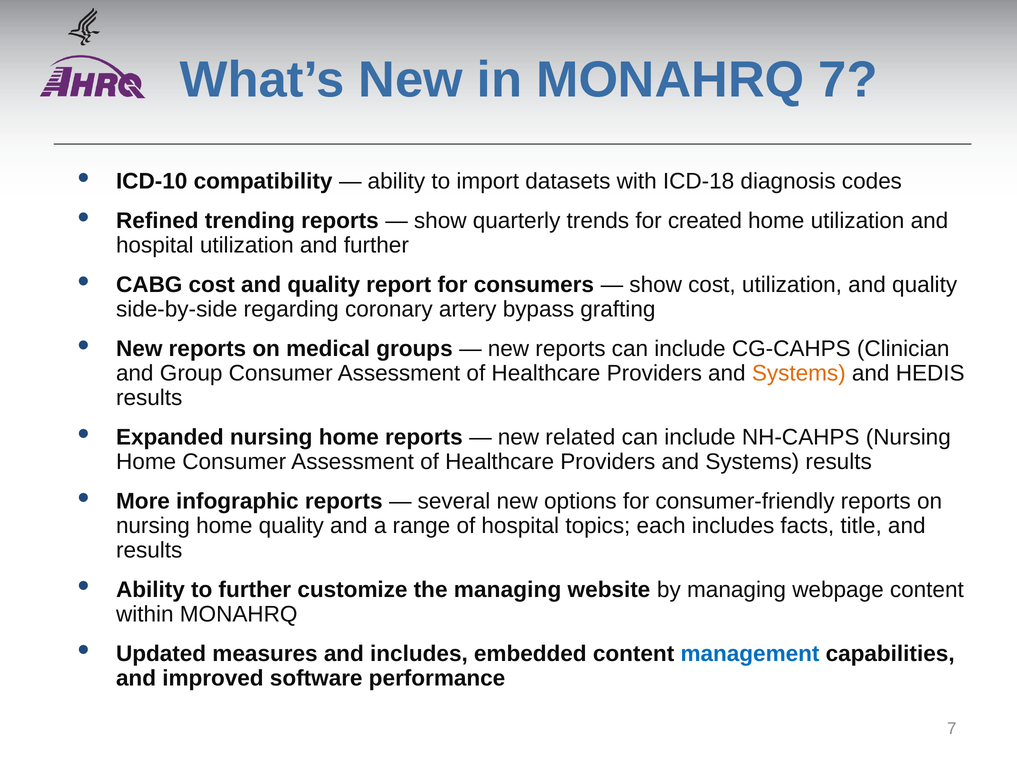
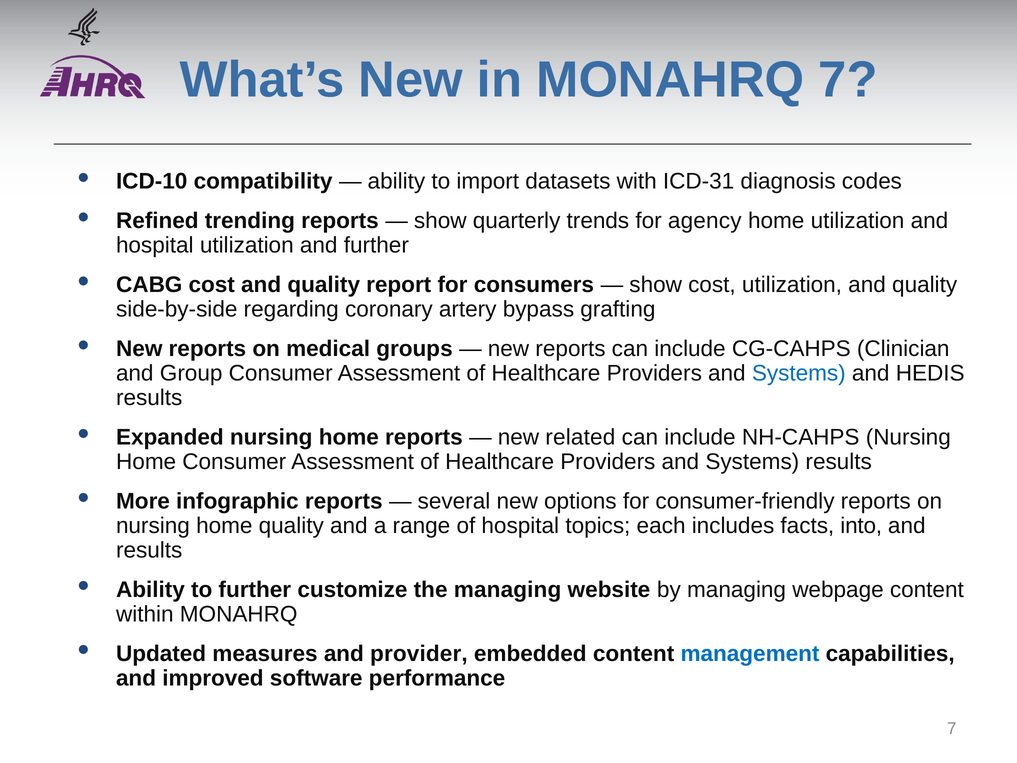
ICD-18: ICD-18 -> ICD-31
created: created -> agency
Systems at (799, 373) colour: orange -> blue
title: title -> into
and includes: includes -> provider
